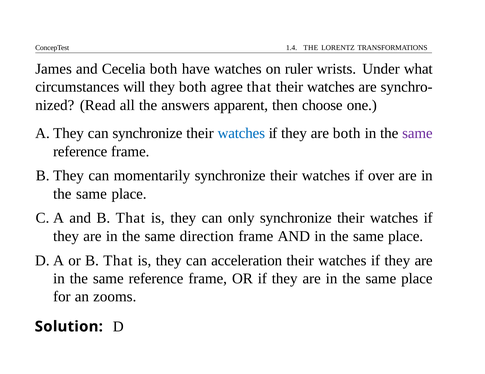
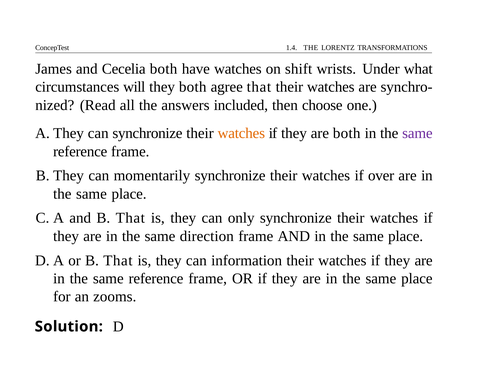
ruler: ruler -> shift
apparent: apparent -> included
watches at (241, 134) colour: blue -> orange
acceleration: acceleration -> information
